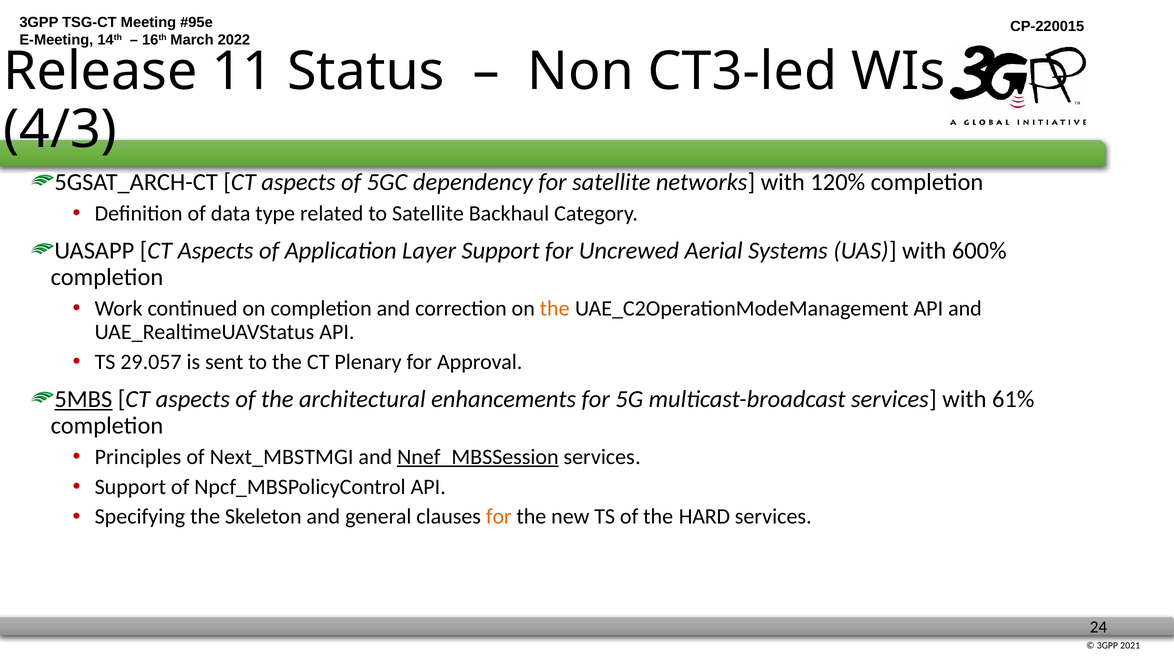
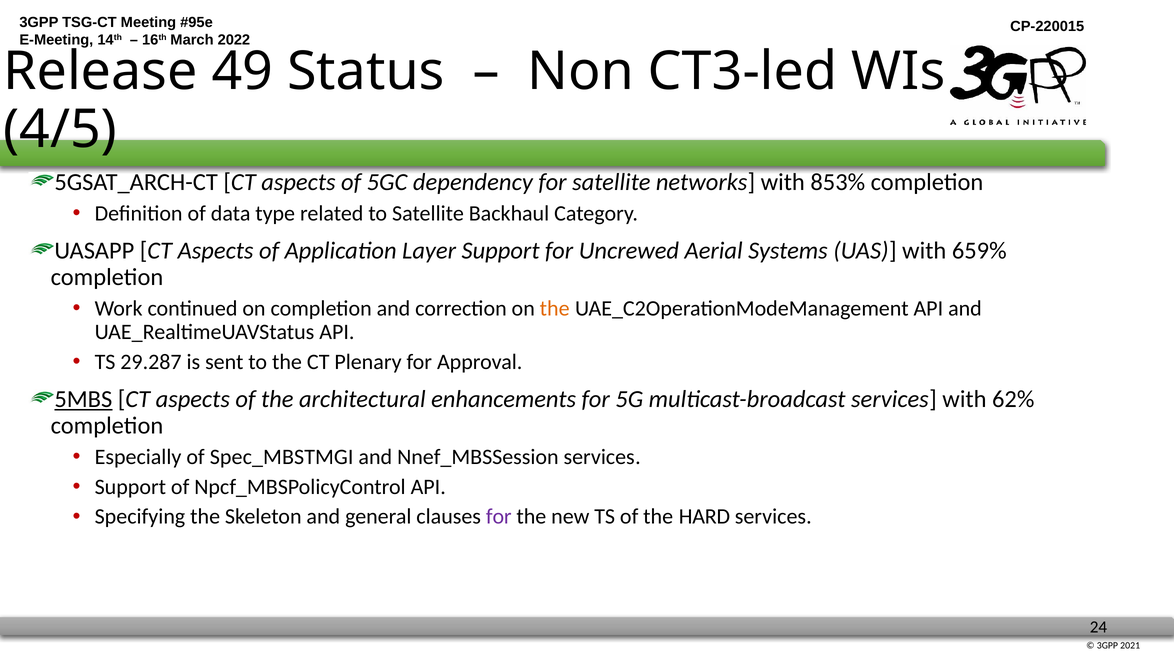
11: 11 -> 49
4/3: 4/3 -> 4/5
120%: 120% -> 853%
600%: 600% -> 659%
29.057: 29.057 -> 29.287
61%: 61% -> 62%
Principles: Principles -> Especially
Next_MBSTMGI: Next_MBSTMGI -> Spec_MBSTMGI
Nnef_MBSSession underline: present -> none
for at (499, 517) colour: orange -> purple
